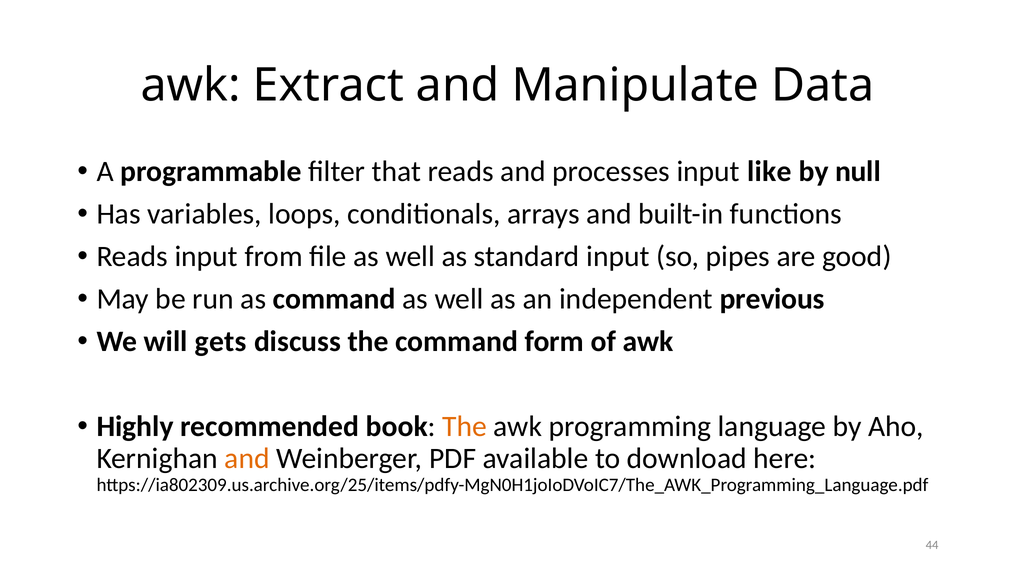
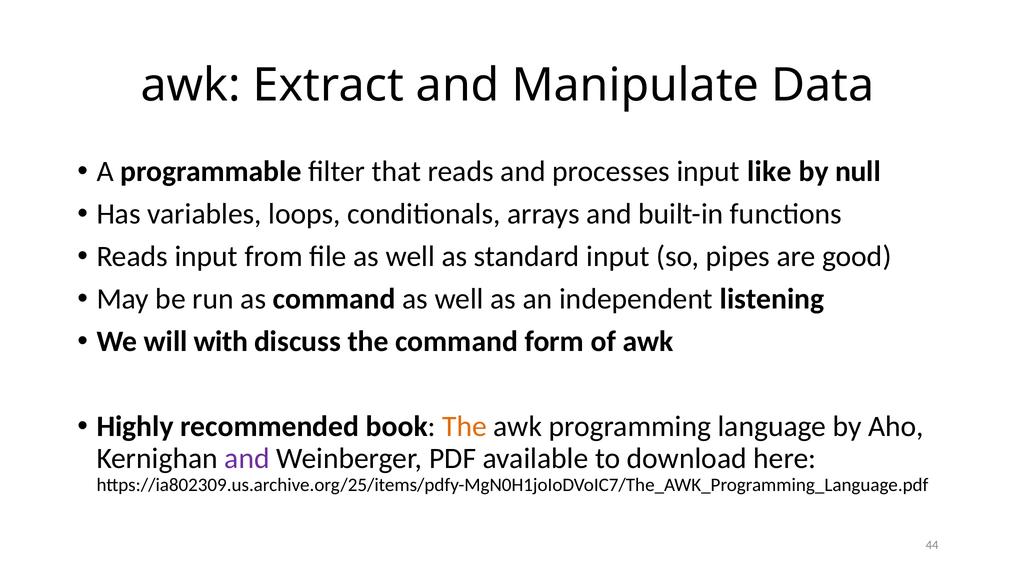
previous: previous -> listening
gets: gets -> with
and at (247, 459) colour: orange -> purple
